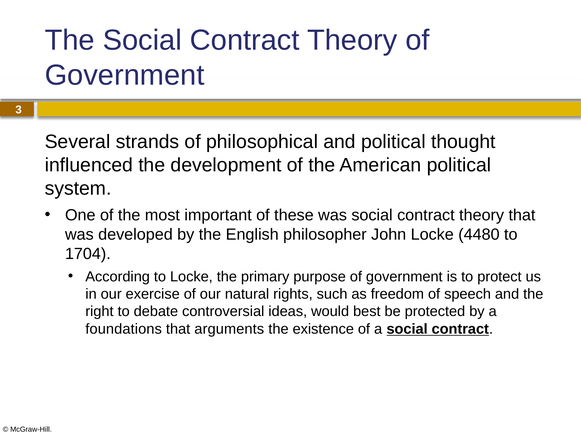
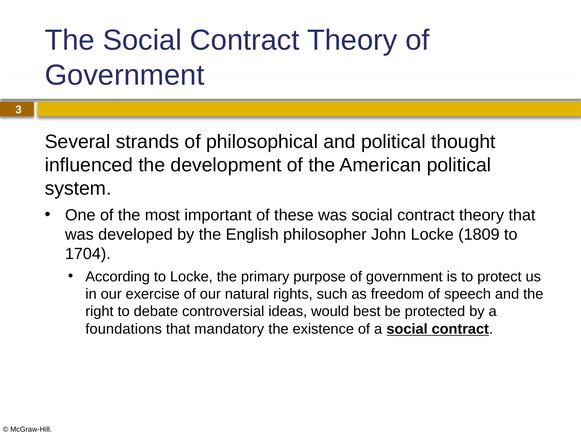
4480: 4480 -> 1809
arguments: arguments -> mandatory
